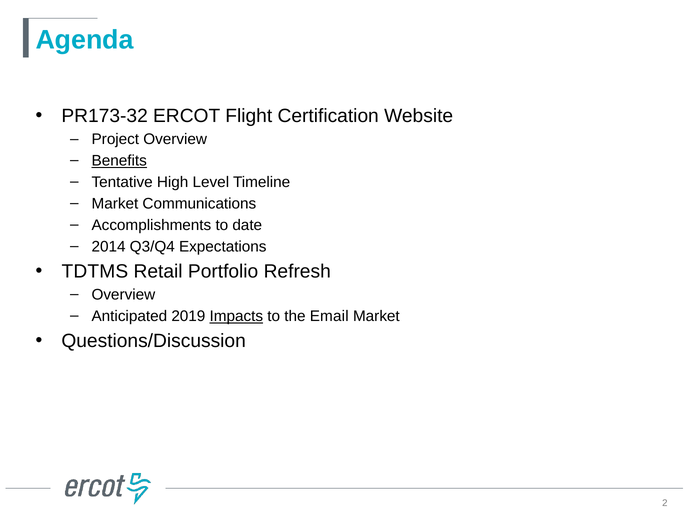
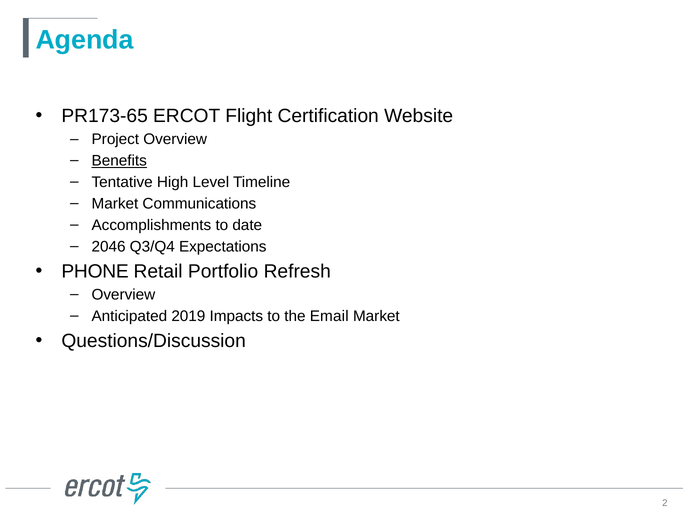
PR173-32: PR173-32 -> PR173-65
2014: 2014 -> 2046
TDTMS: TDTMS -> PHONE
Impacts underline: present -> none
